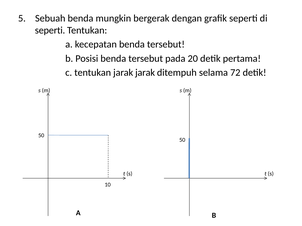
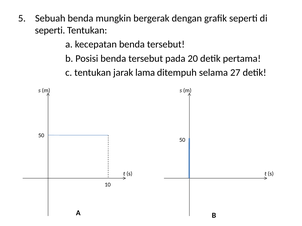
jarak jarak: jarak -> lama
72: 72 -> 27
